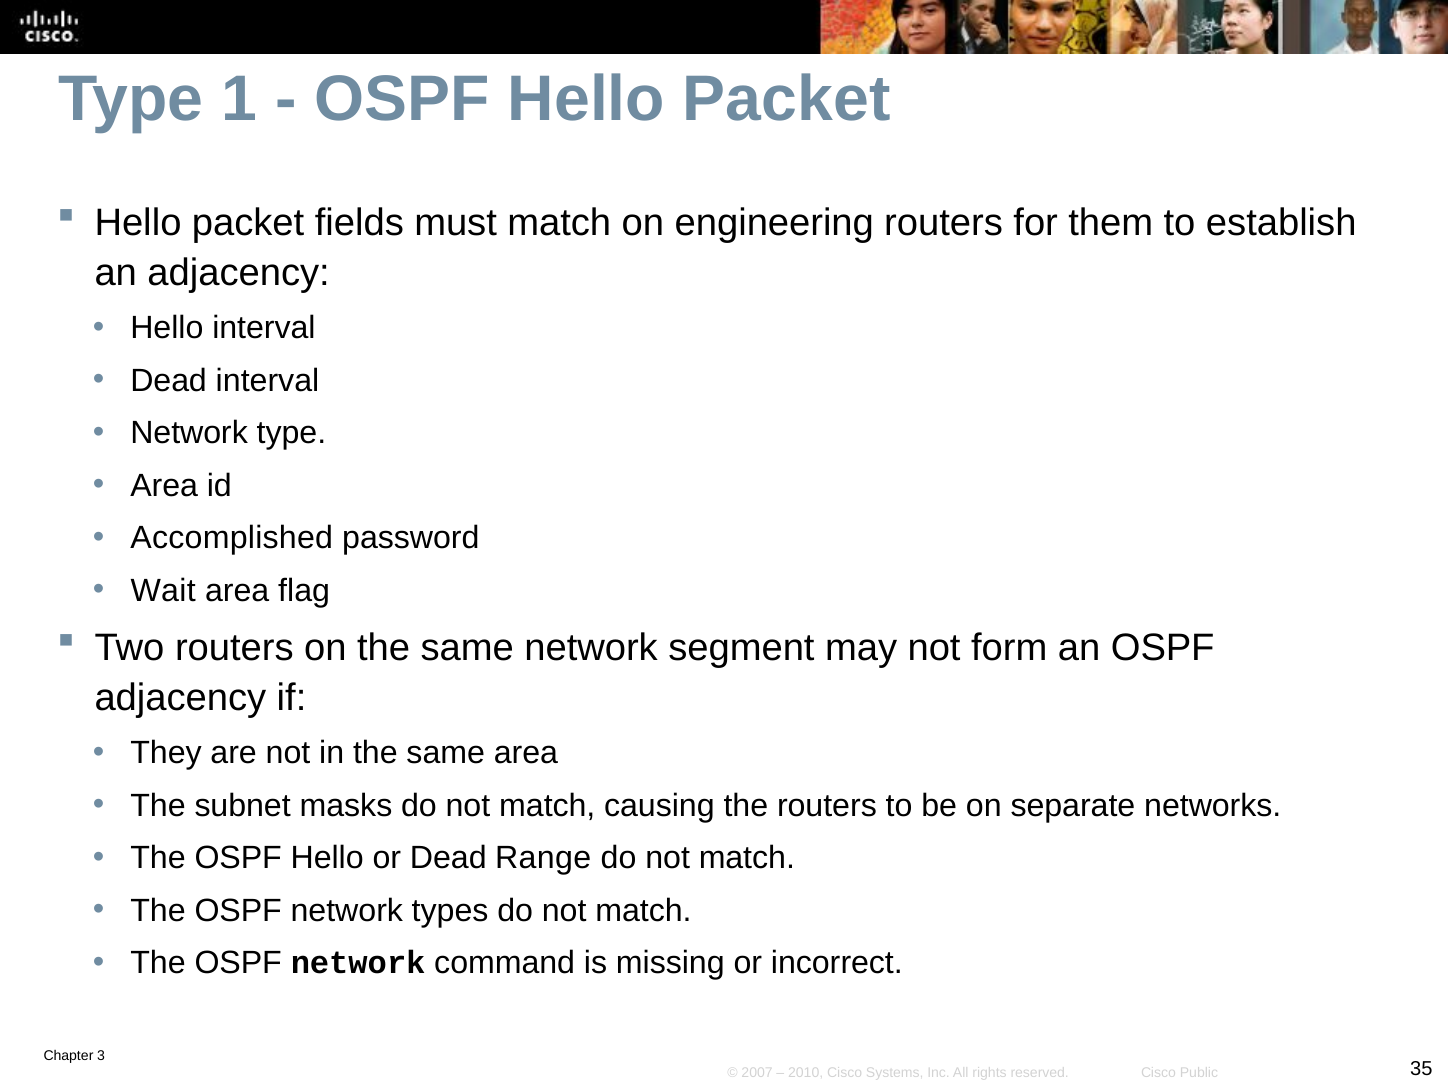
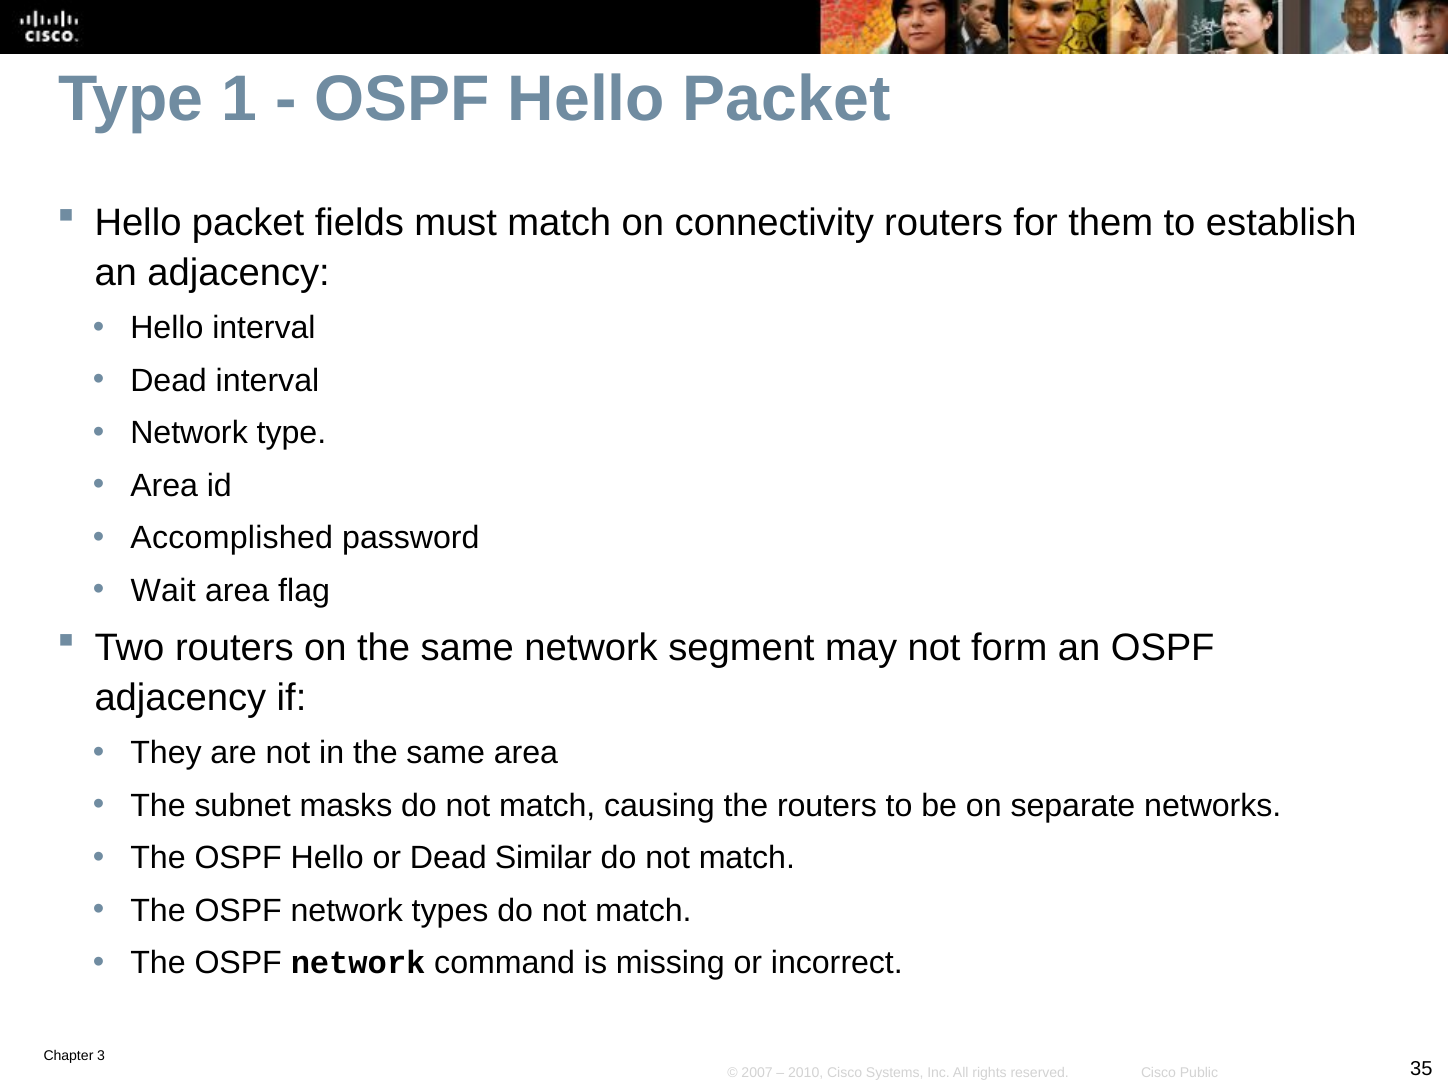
engineering: engineering -> connectivity
Range: Range -> Similar
